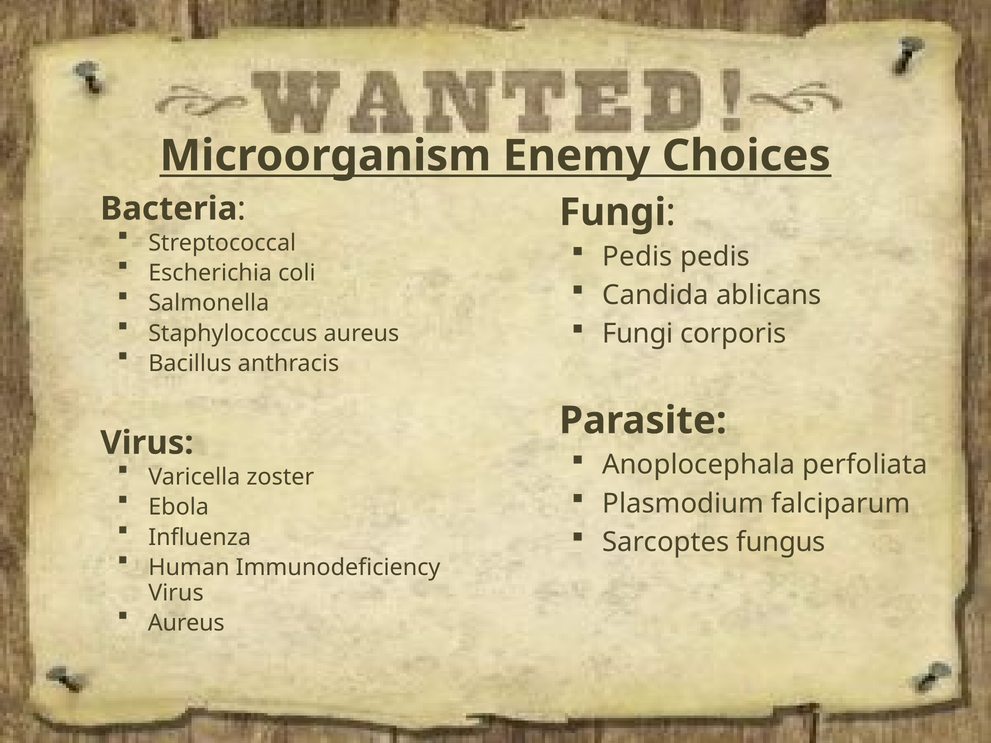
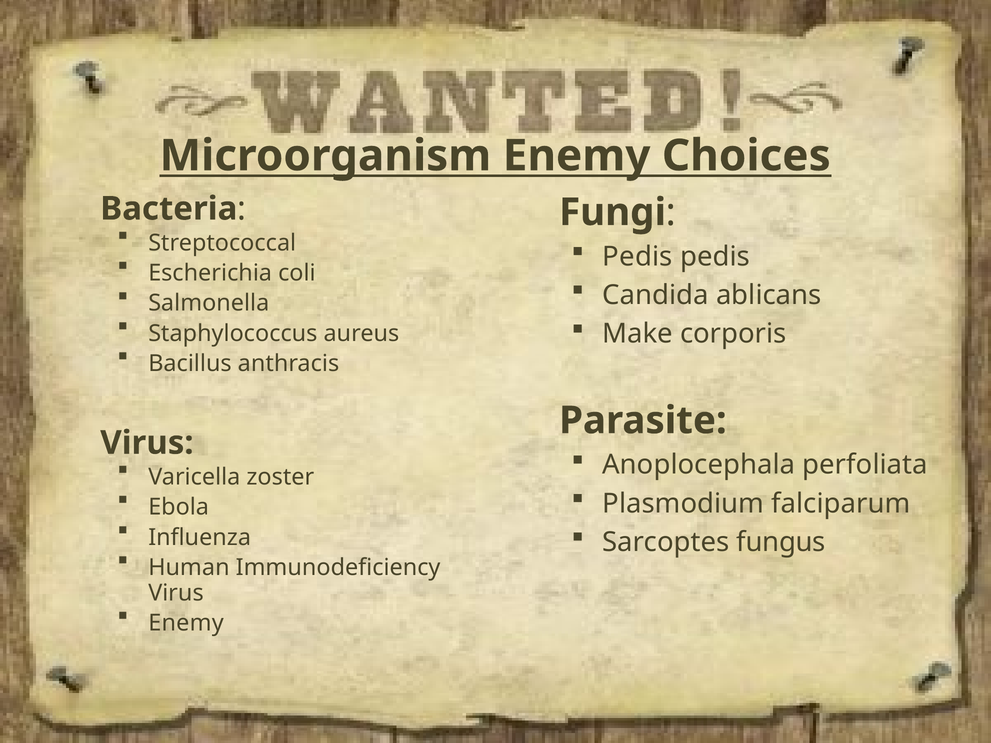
Fungi at (638, 334): Fungi -> Make
Aureus at (186, 623): Aureus -> Enemy
